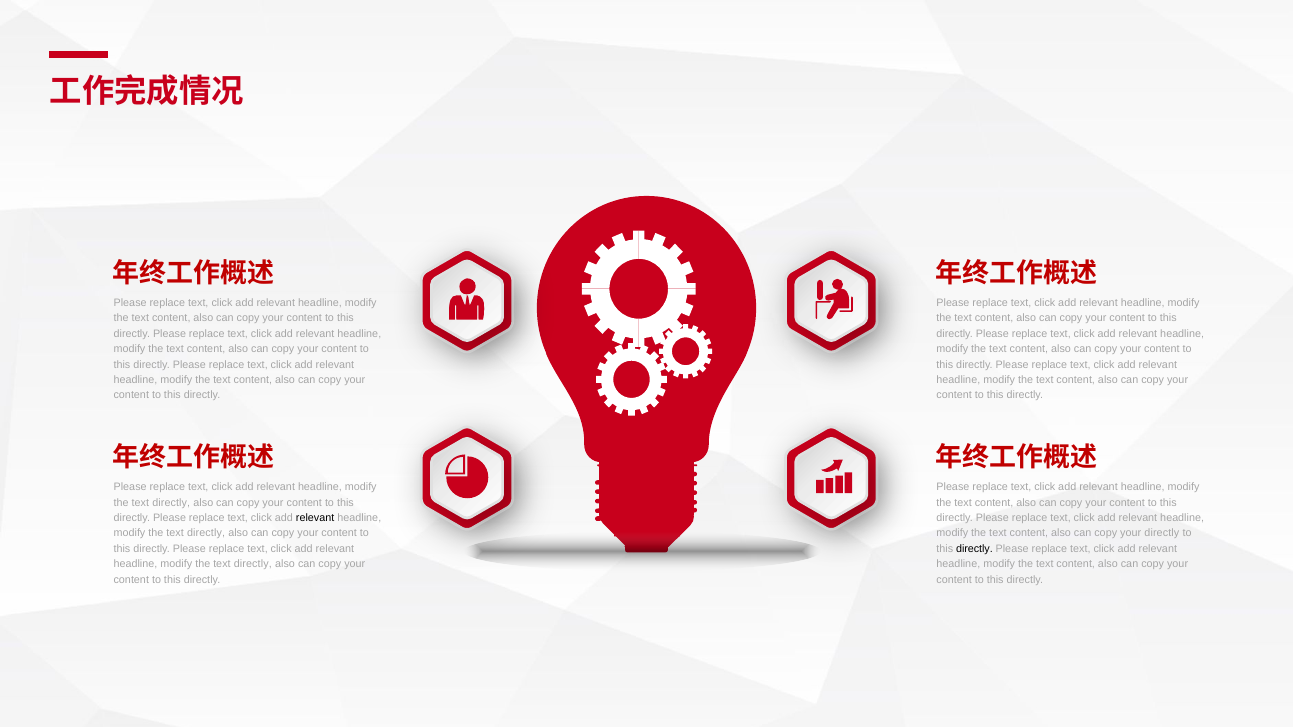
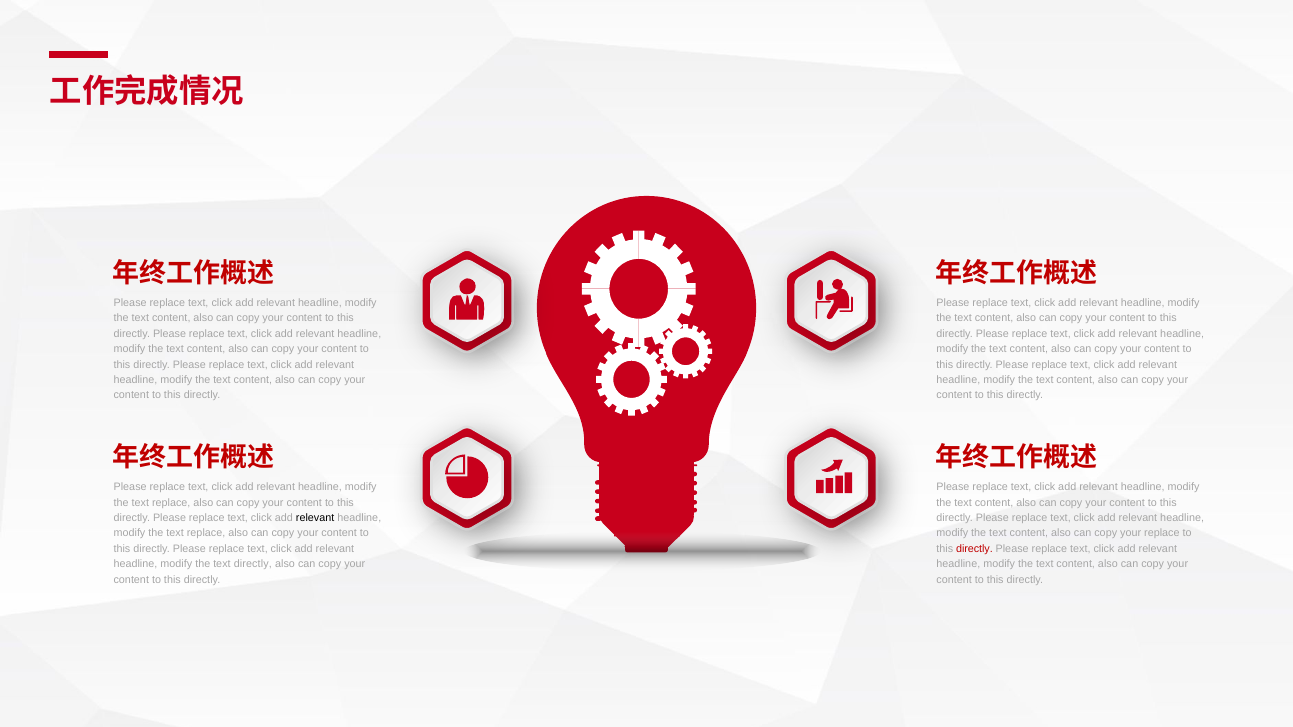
directly at (171, 503): directly -> replace
directly at (206, 534): directly -> replace
your directly: directly -> replace
directly at (974, 549) colour: black -> red
